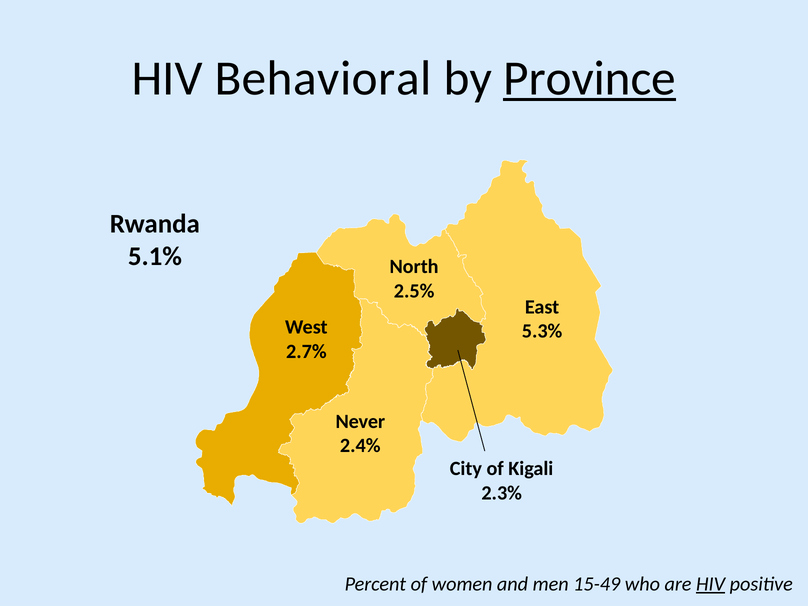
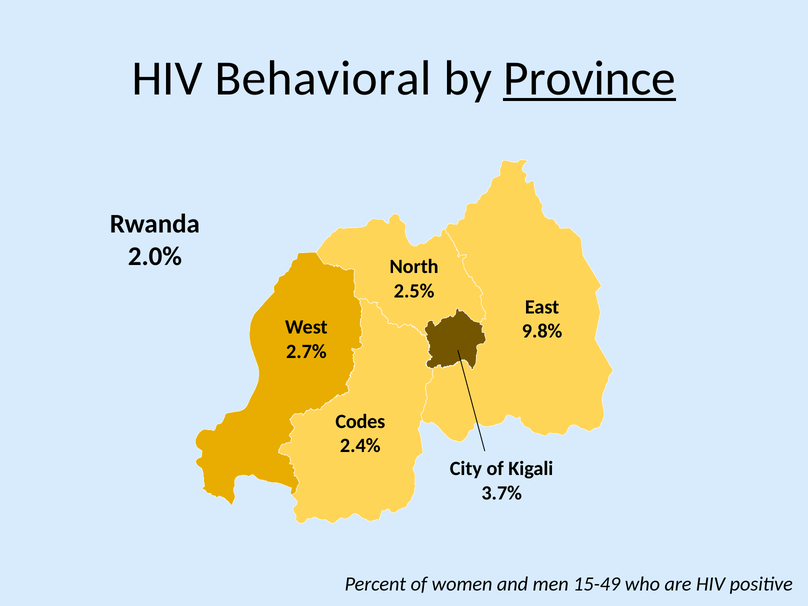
5.1%: 5.1% -> 2.0%
5.3%: 5.3% -> 9.8%
Never: Never -> Codes
2.3%: 2.3% -> 3.7%
HIV at (711, 584) underline: present -> none
